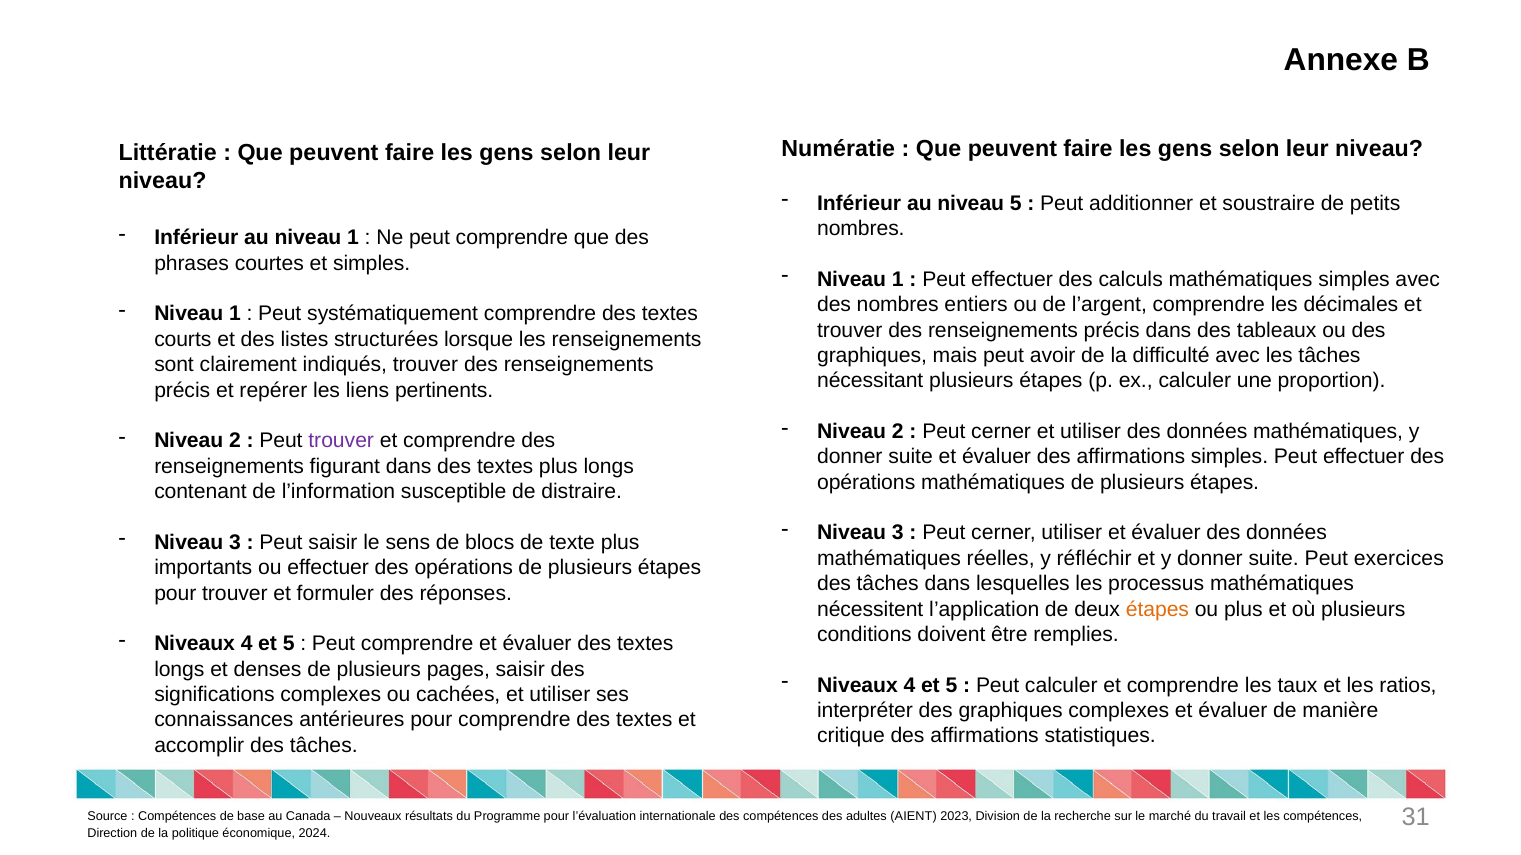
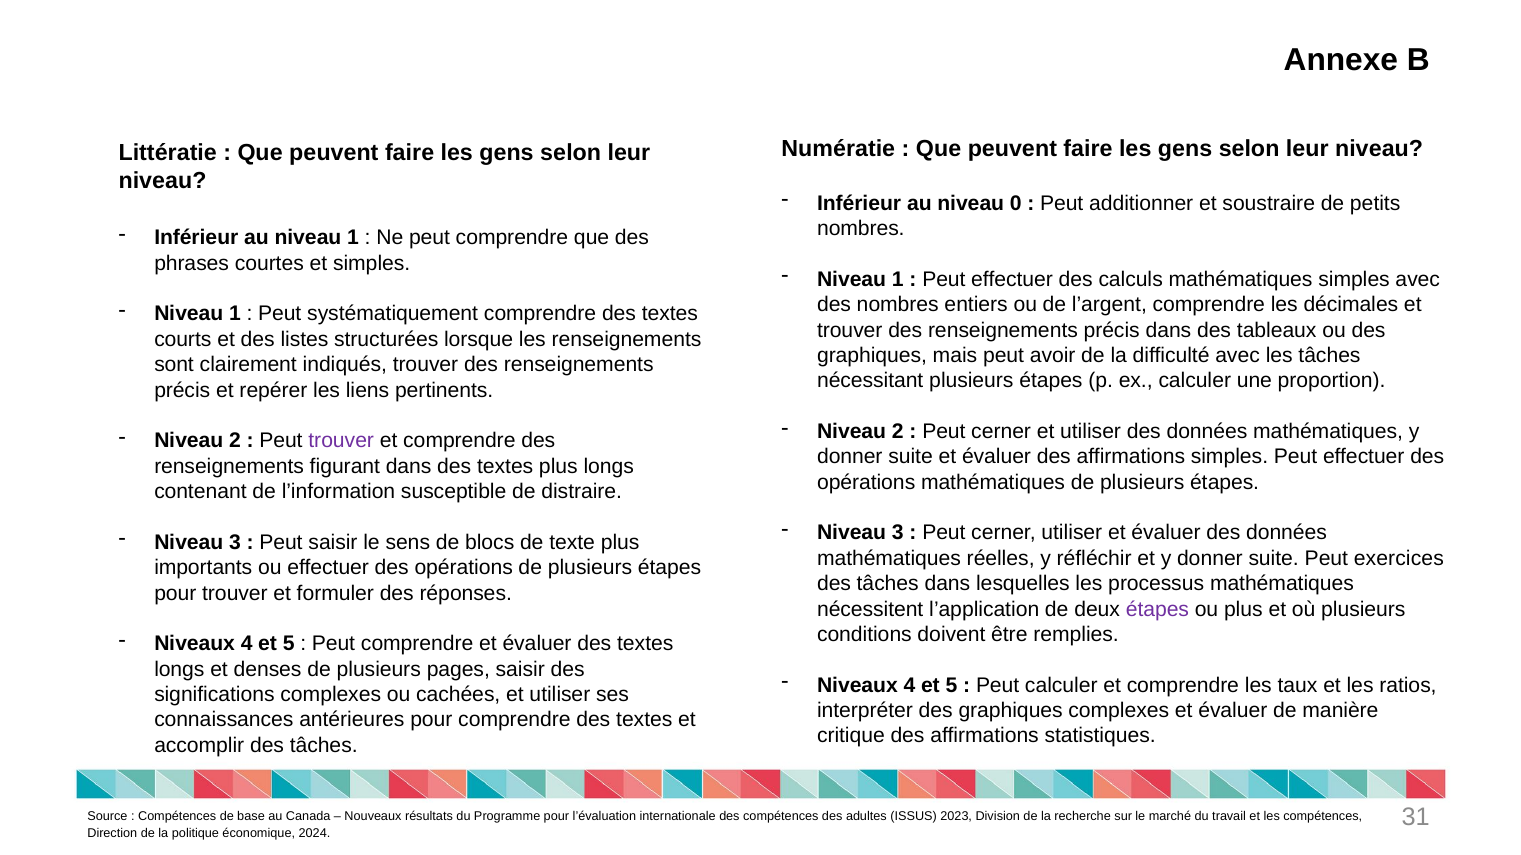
niveau 5: 5 -> 0
étapes at (1157, 610) colour: orange -> purple
AIENT: AIENT -> ISSUS
